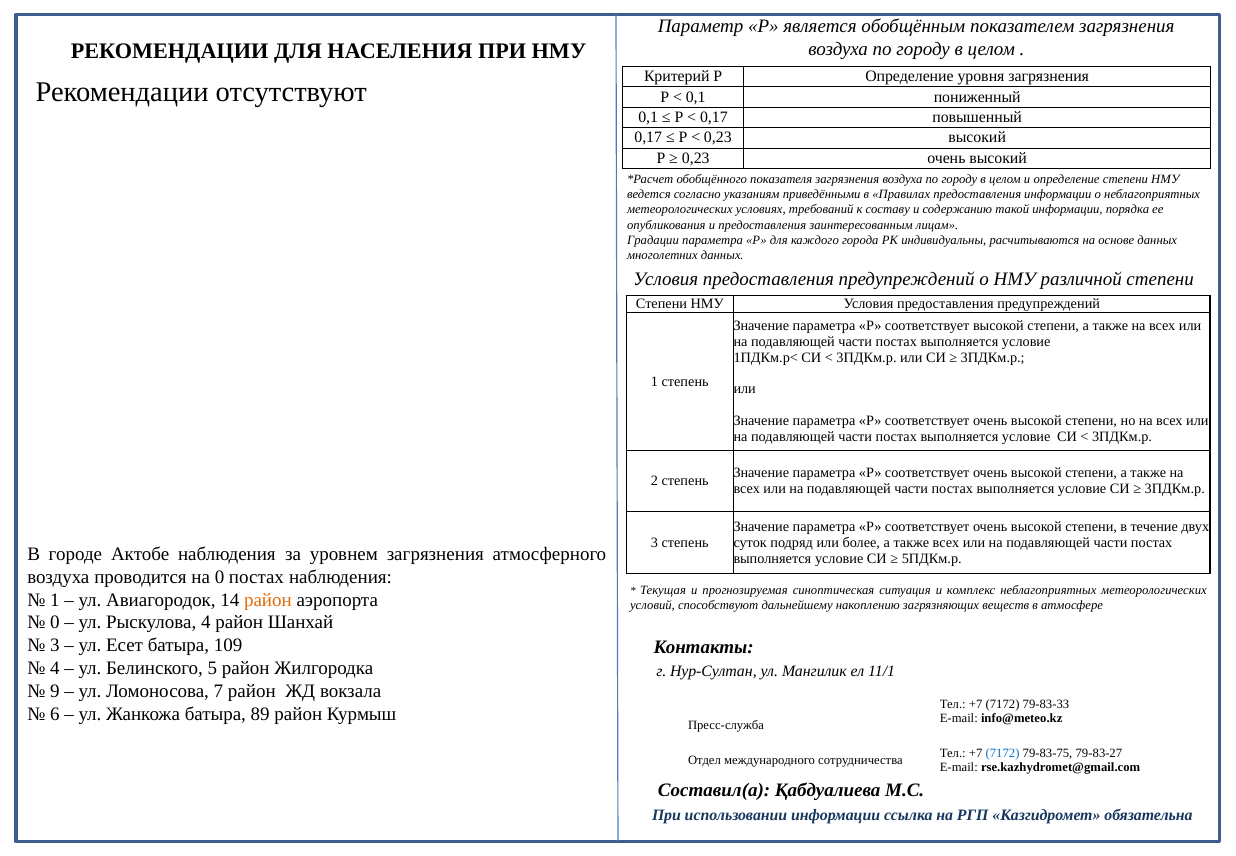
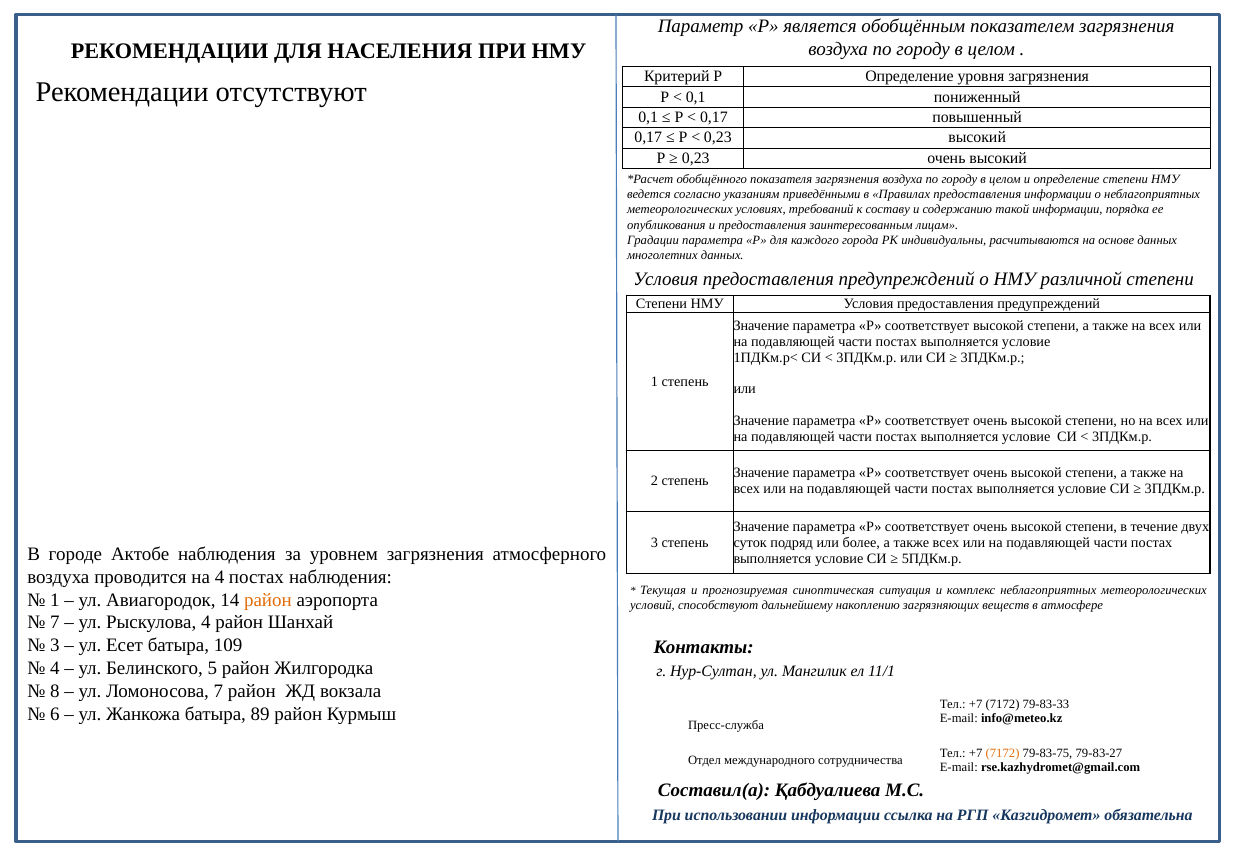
на 0: 0 -> 4
0 at (55, 622): 0 -> 7
9: 9 -> 8
7172 at (1003, 753) colour: blue -> orange
